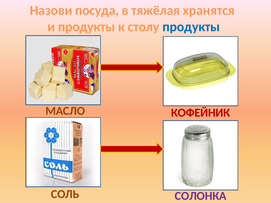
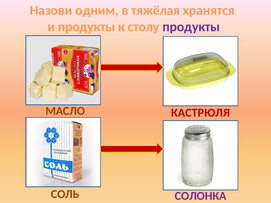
посуда: посуда -> одним
продукты at (191, 27) colour: blue -> purple
КОФЕЙНИК: КОФЕЙНИК -> КАСТРЮЛЯ
